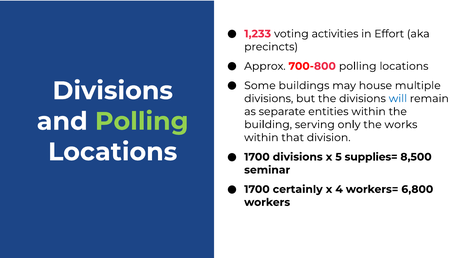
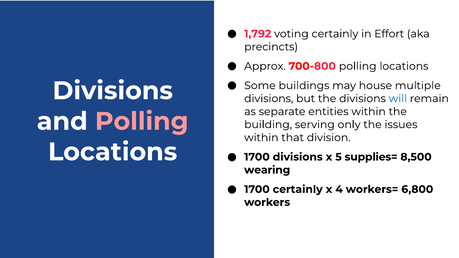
1,233: 1,233 -> 1,792
voting activities: activities -> certainly
Polling at (142, 121) colour: light green -> pink
works: works -> issues
seminar: seminar -> wearing
